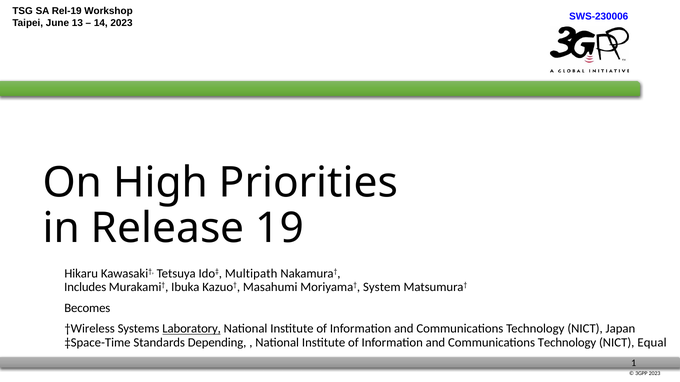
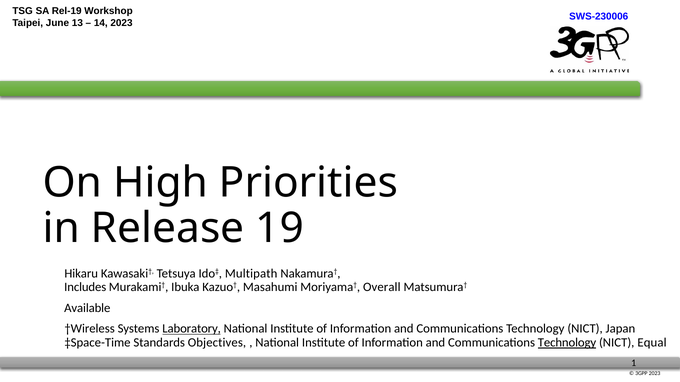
System: System -> Overall
Becomes: Becomes -> Available
Depending: Depending -> Objectives
Technology at (567, 343) underline: none -> present
